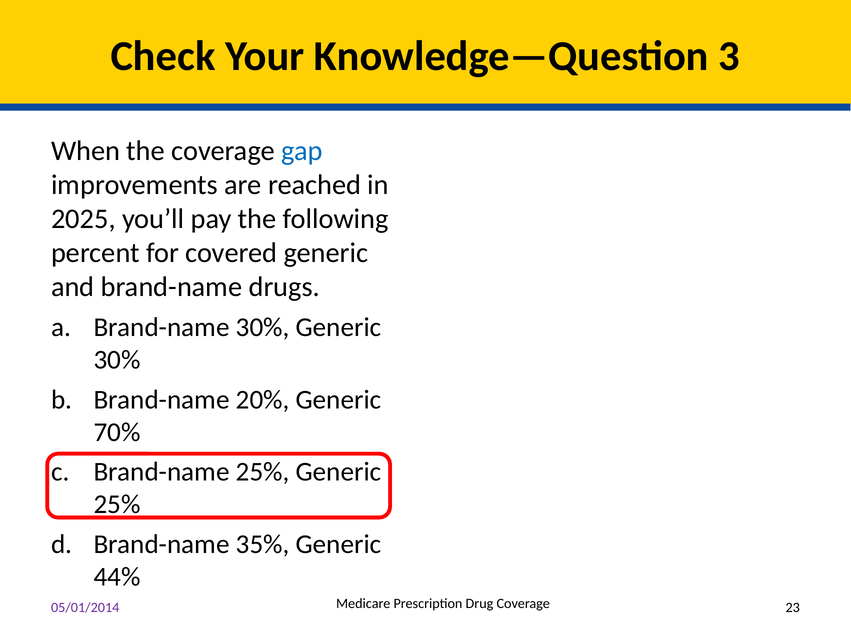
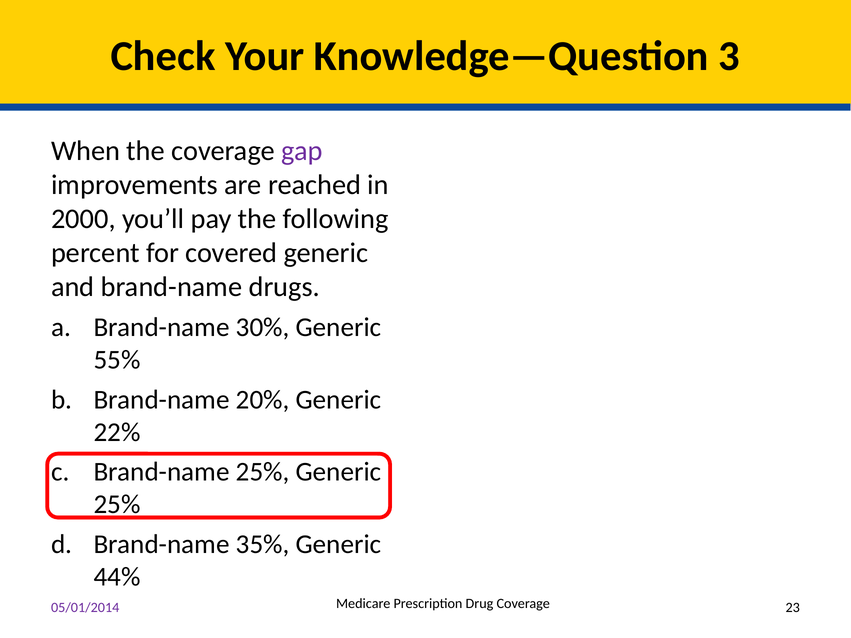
gap colour: blue -> purple
2025: 2025 -> 2000
30% at (117, 360): 30% -> 55%
70%: 70% -> 22%
